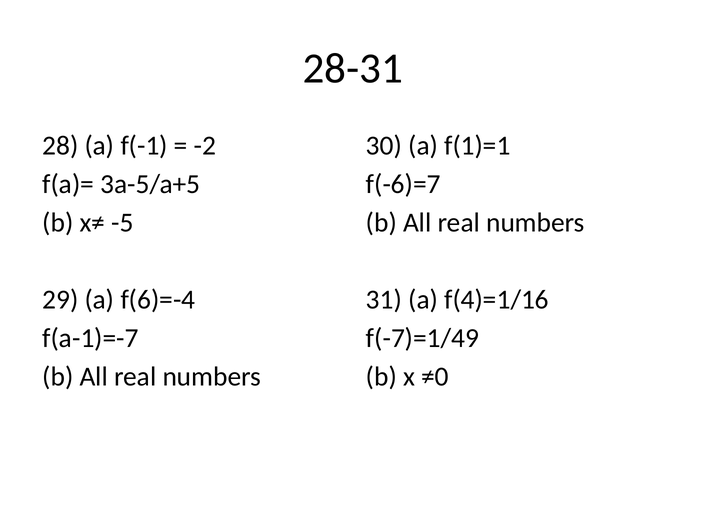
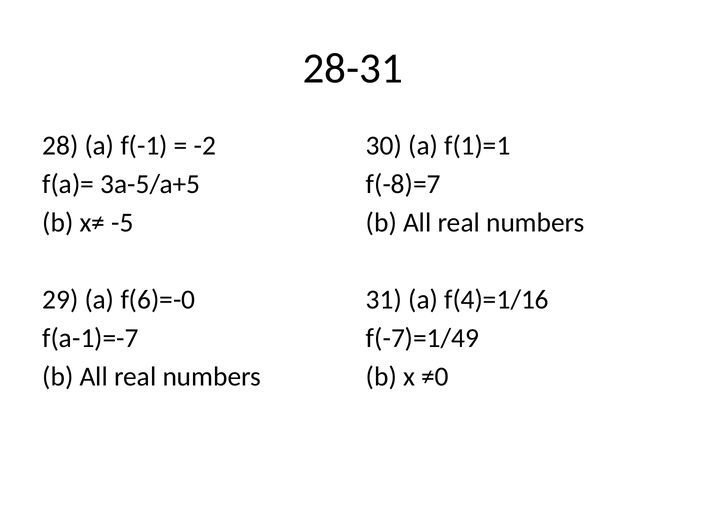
f(-6)=7: f(-6)=7 -> f(-8)=7
f(6)=-4: f(6)=-4 -> f(6)=-0
